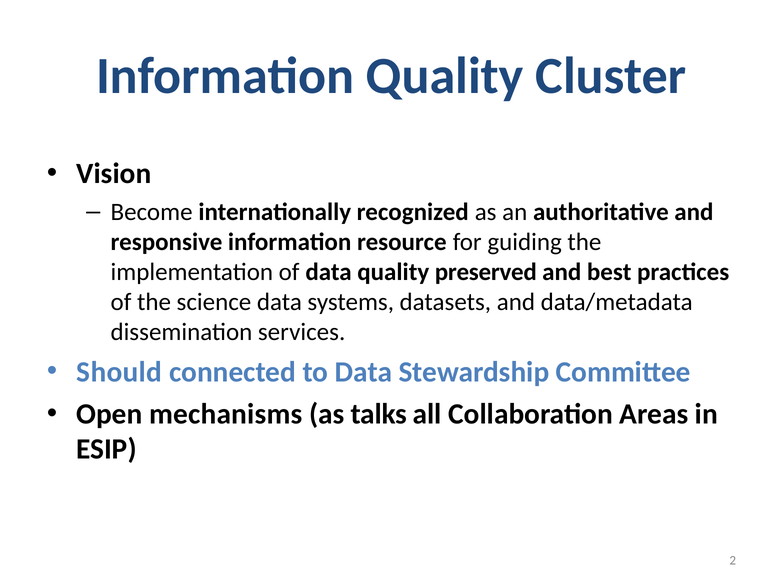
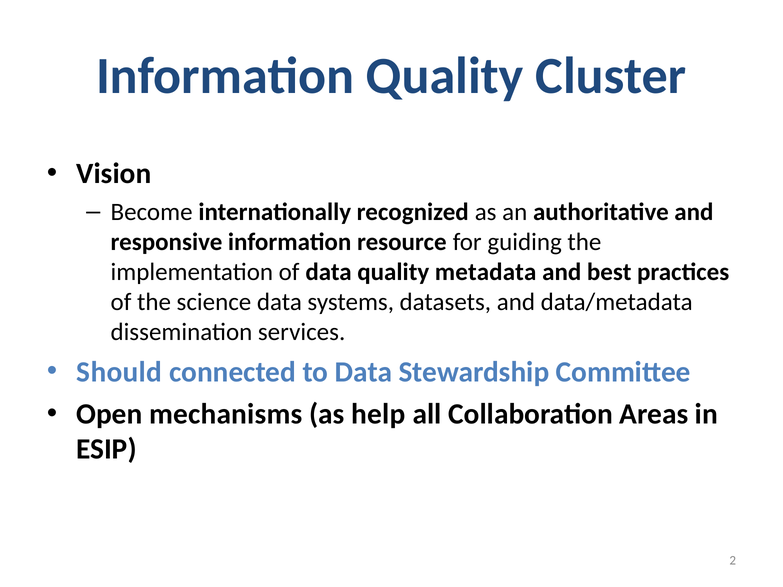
preserved: preserved -> metadata
talks: talks -> help
